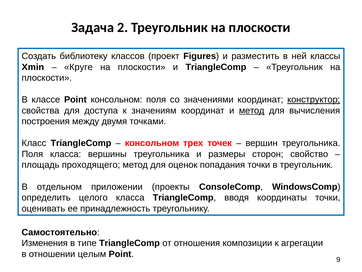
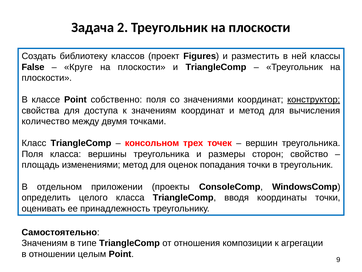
Xmin: Xmin -> False
Point консольном: консольном -> собственно
метод at (252, 110) underline: present -> none
построения: построения -> количество
проходящего: проходящего -> изменениями
Изменения at (45, 243): Изменения -> Значениям
